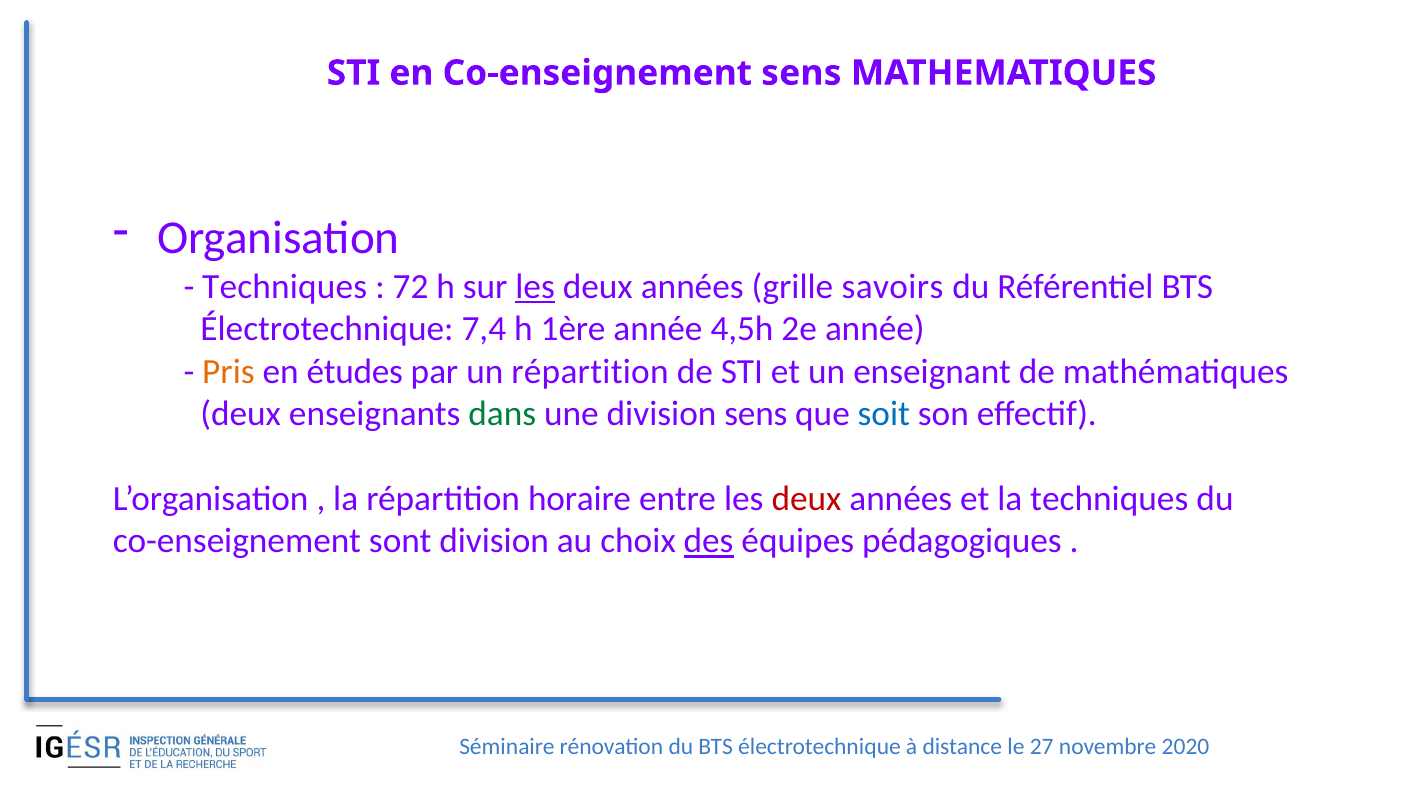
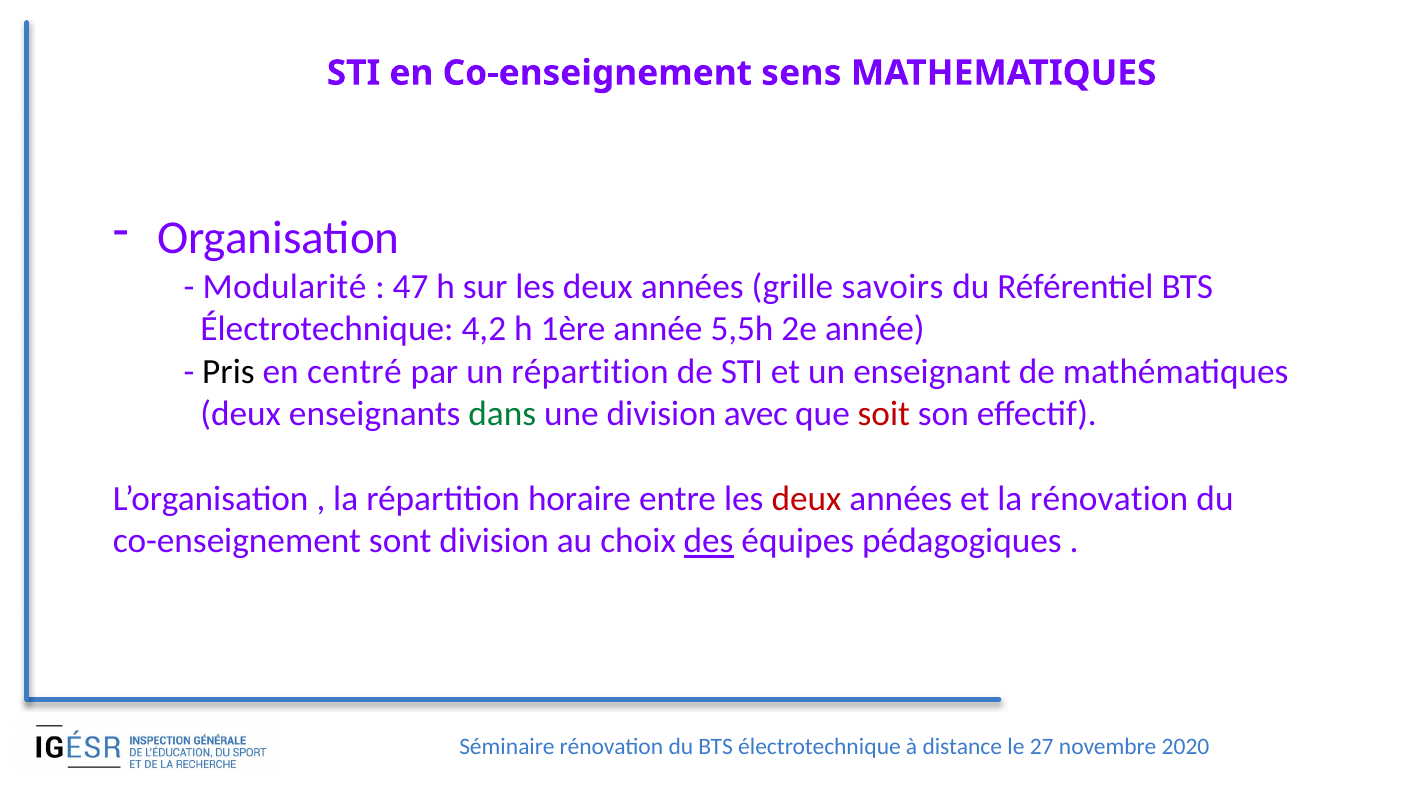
Techniques at (285, 287): Techniques -> Modularité
72: 72 -> 47
les at (535, 287) underline: present -> none
7,4: 7,4 -> 4,2
4,5h: 4,5h -> 5,5h
Pris colour: orange -> black
études: études -> centré
division sens: sens -> avec
soit colour: blue -> red
la techniques: techniques -> rénovation
